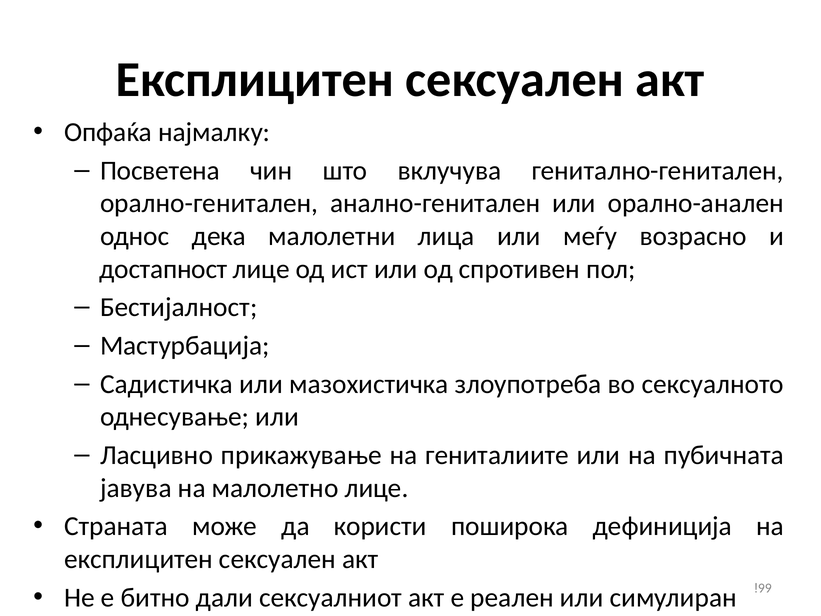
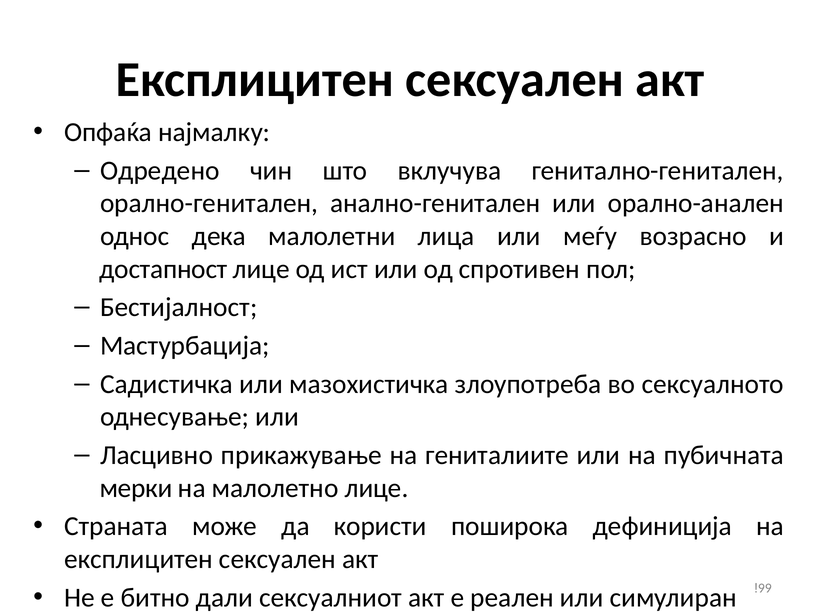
Посветена: Посветена -> Одредено
јавува: јавува -> мерки
